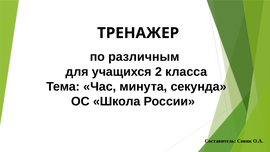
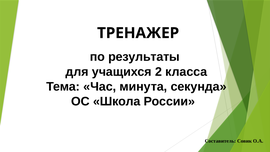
различным: различным -> результаты
